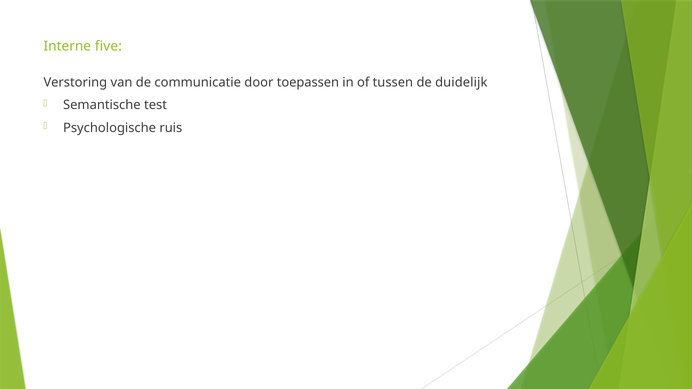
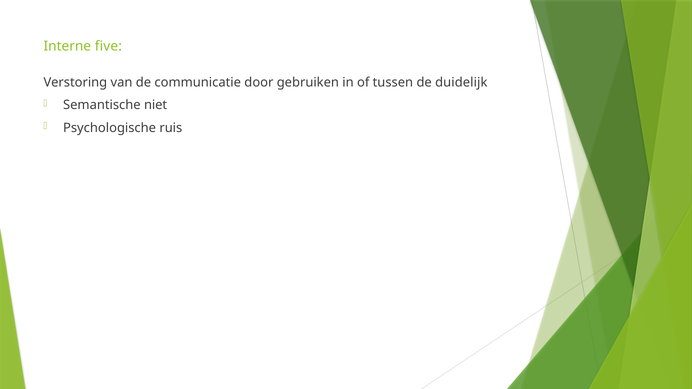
toepassen: toepassen -> gebruiken
test: test -> niet
